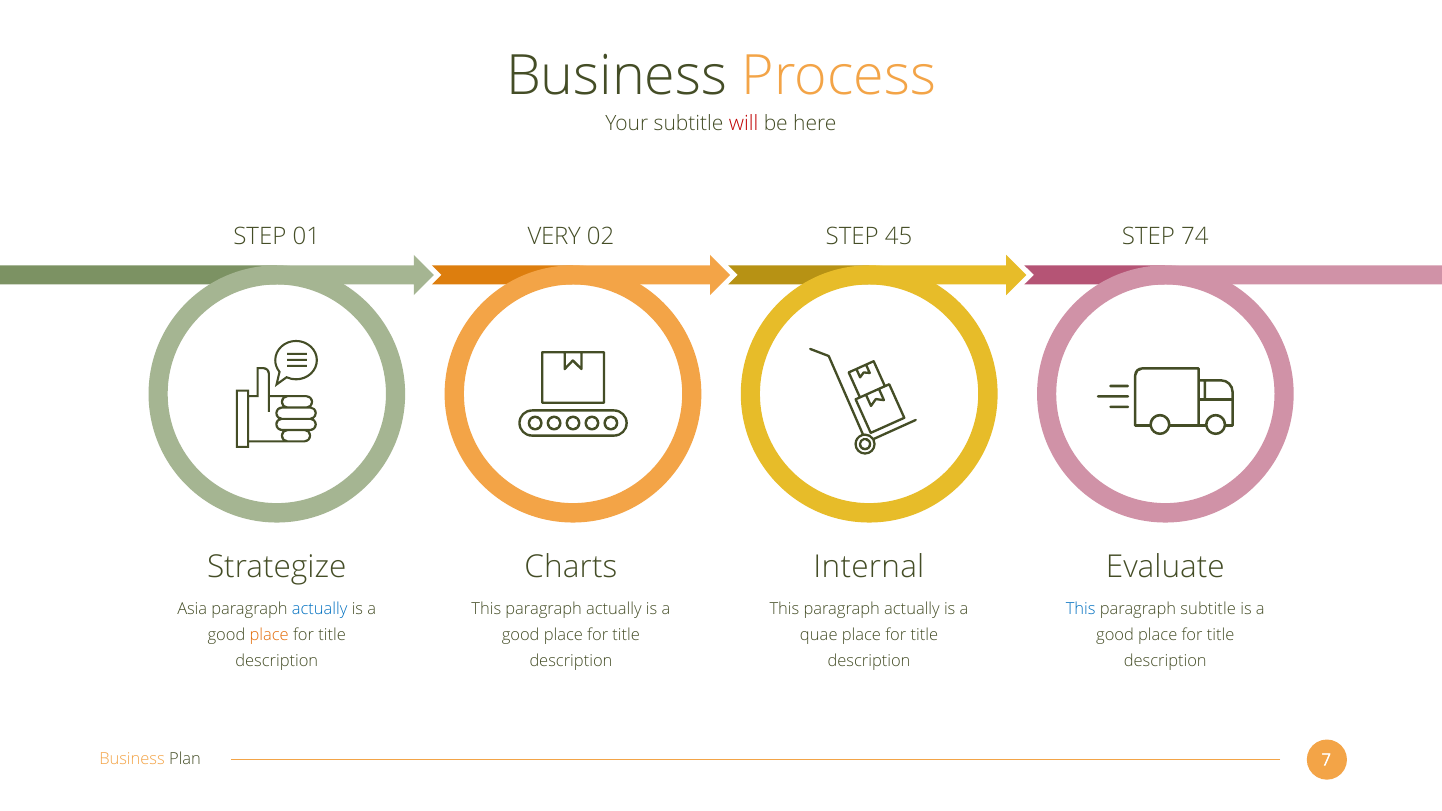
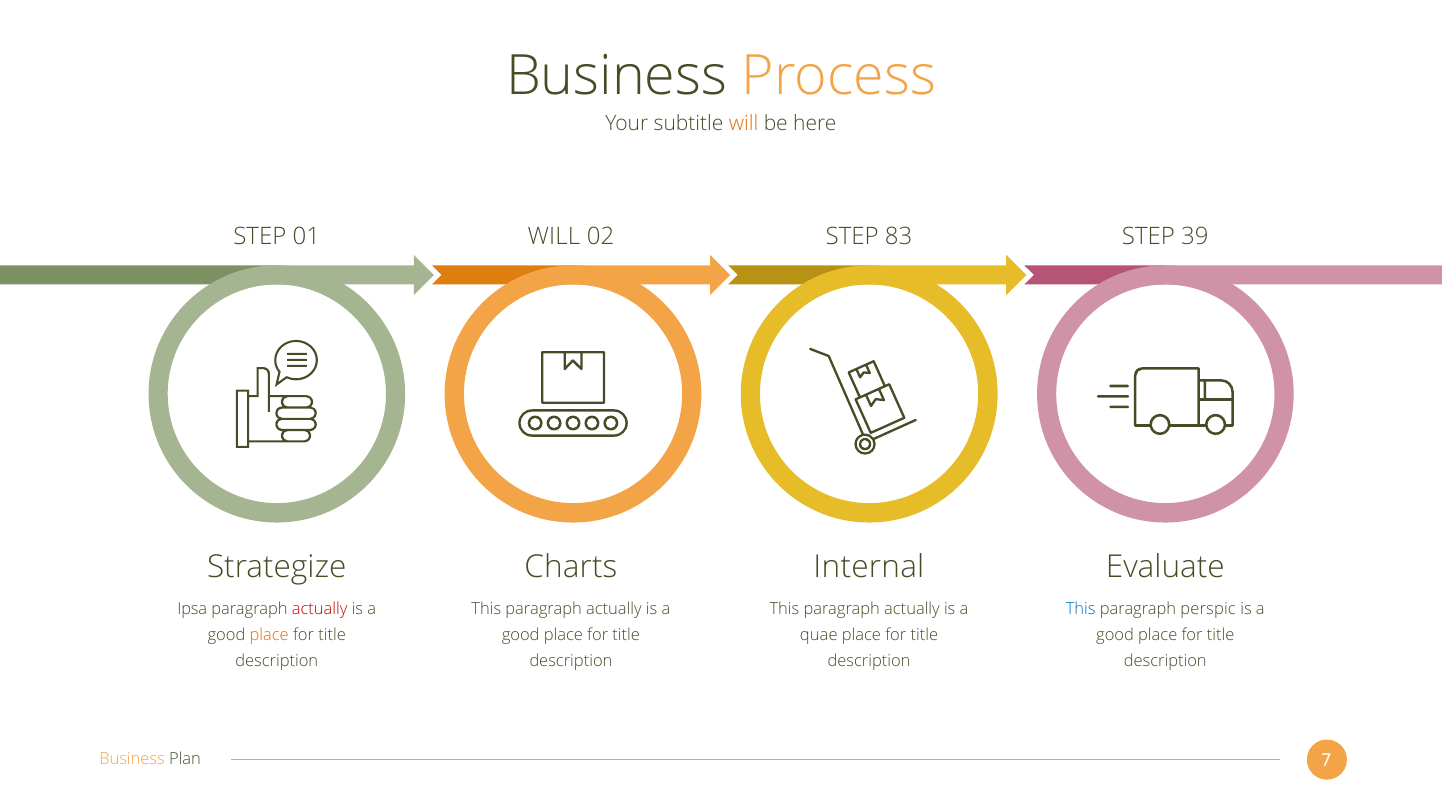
will at (744, 124) colour: red -> orange
VERY at (554, 237): VERY -> WILL
45: 45 -> 83
74: 74 -> 39
Asia: Asia -> Ipsa
actually at (320, 609) colour: blue -> red
paragraph subtitle: subtitle -> perspic
